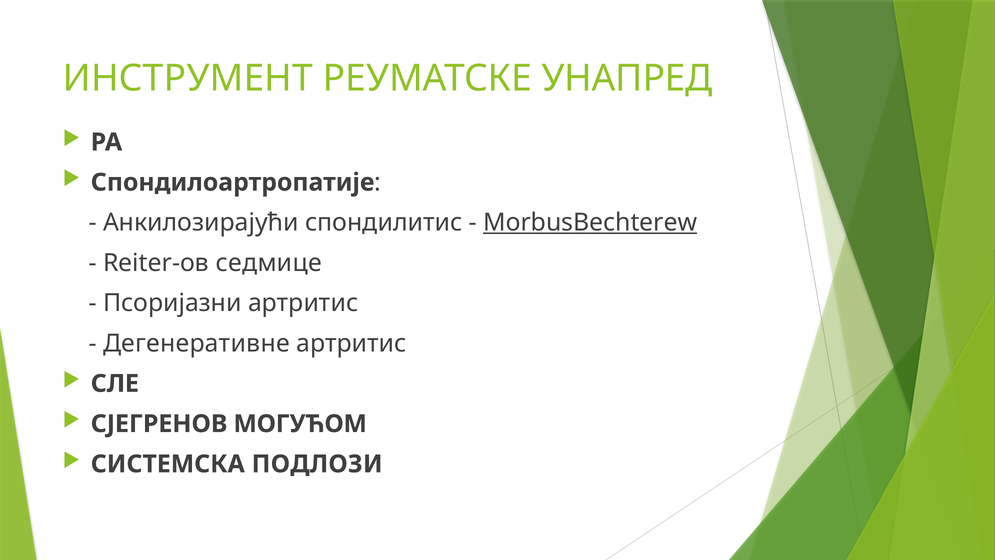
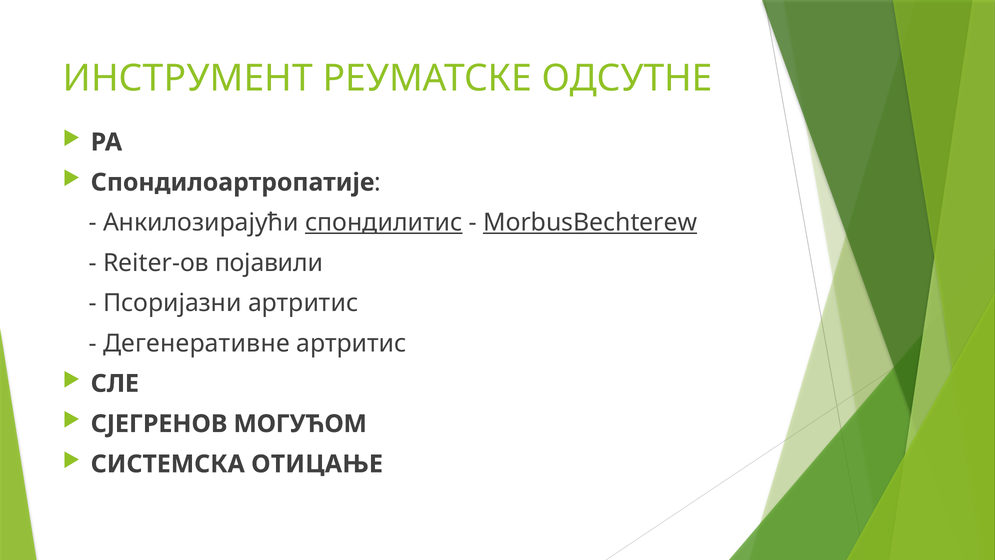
УНАПРЕД: УНАПРЕД -> ОДСУТНЕ
спондилитис underline: none -> present
седмице: седмице -> појавили
ПОДЛОЗИ: ПОДЛОЗИ -> ОТИЦАЊЕ
